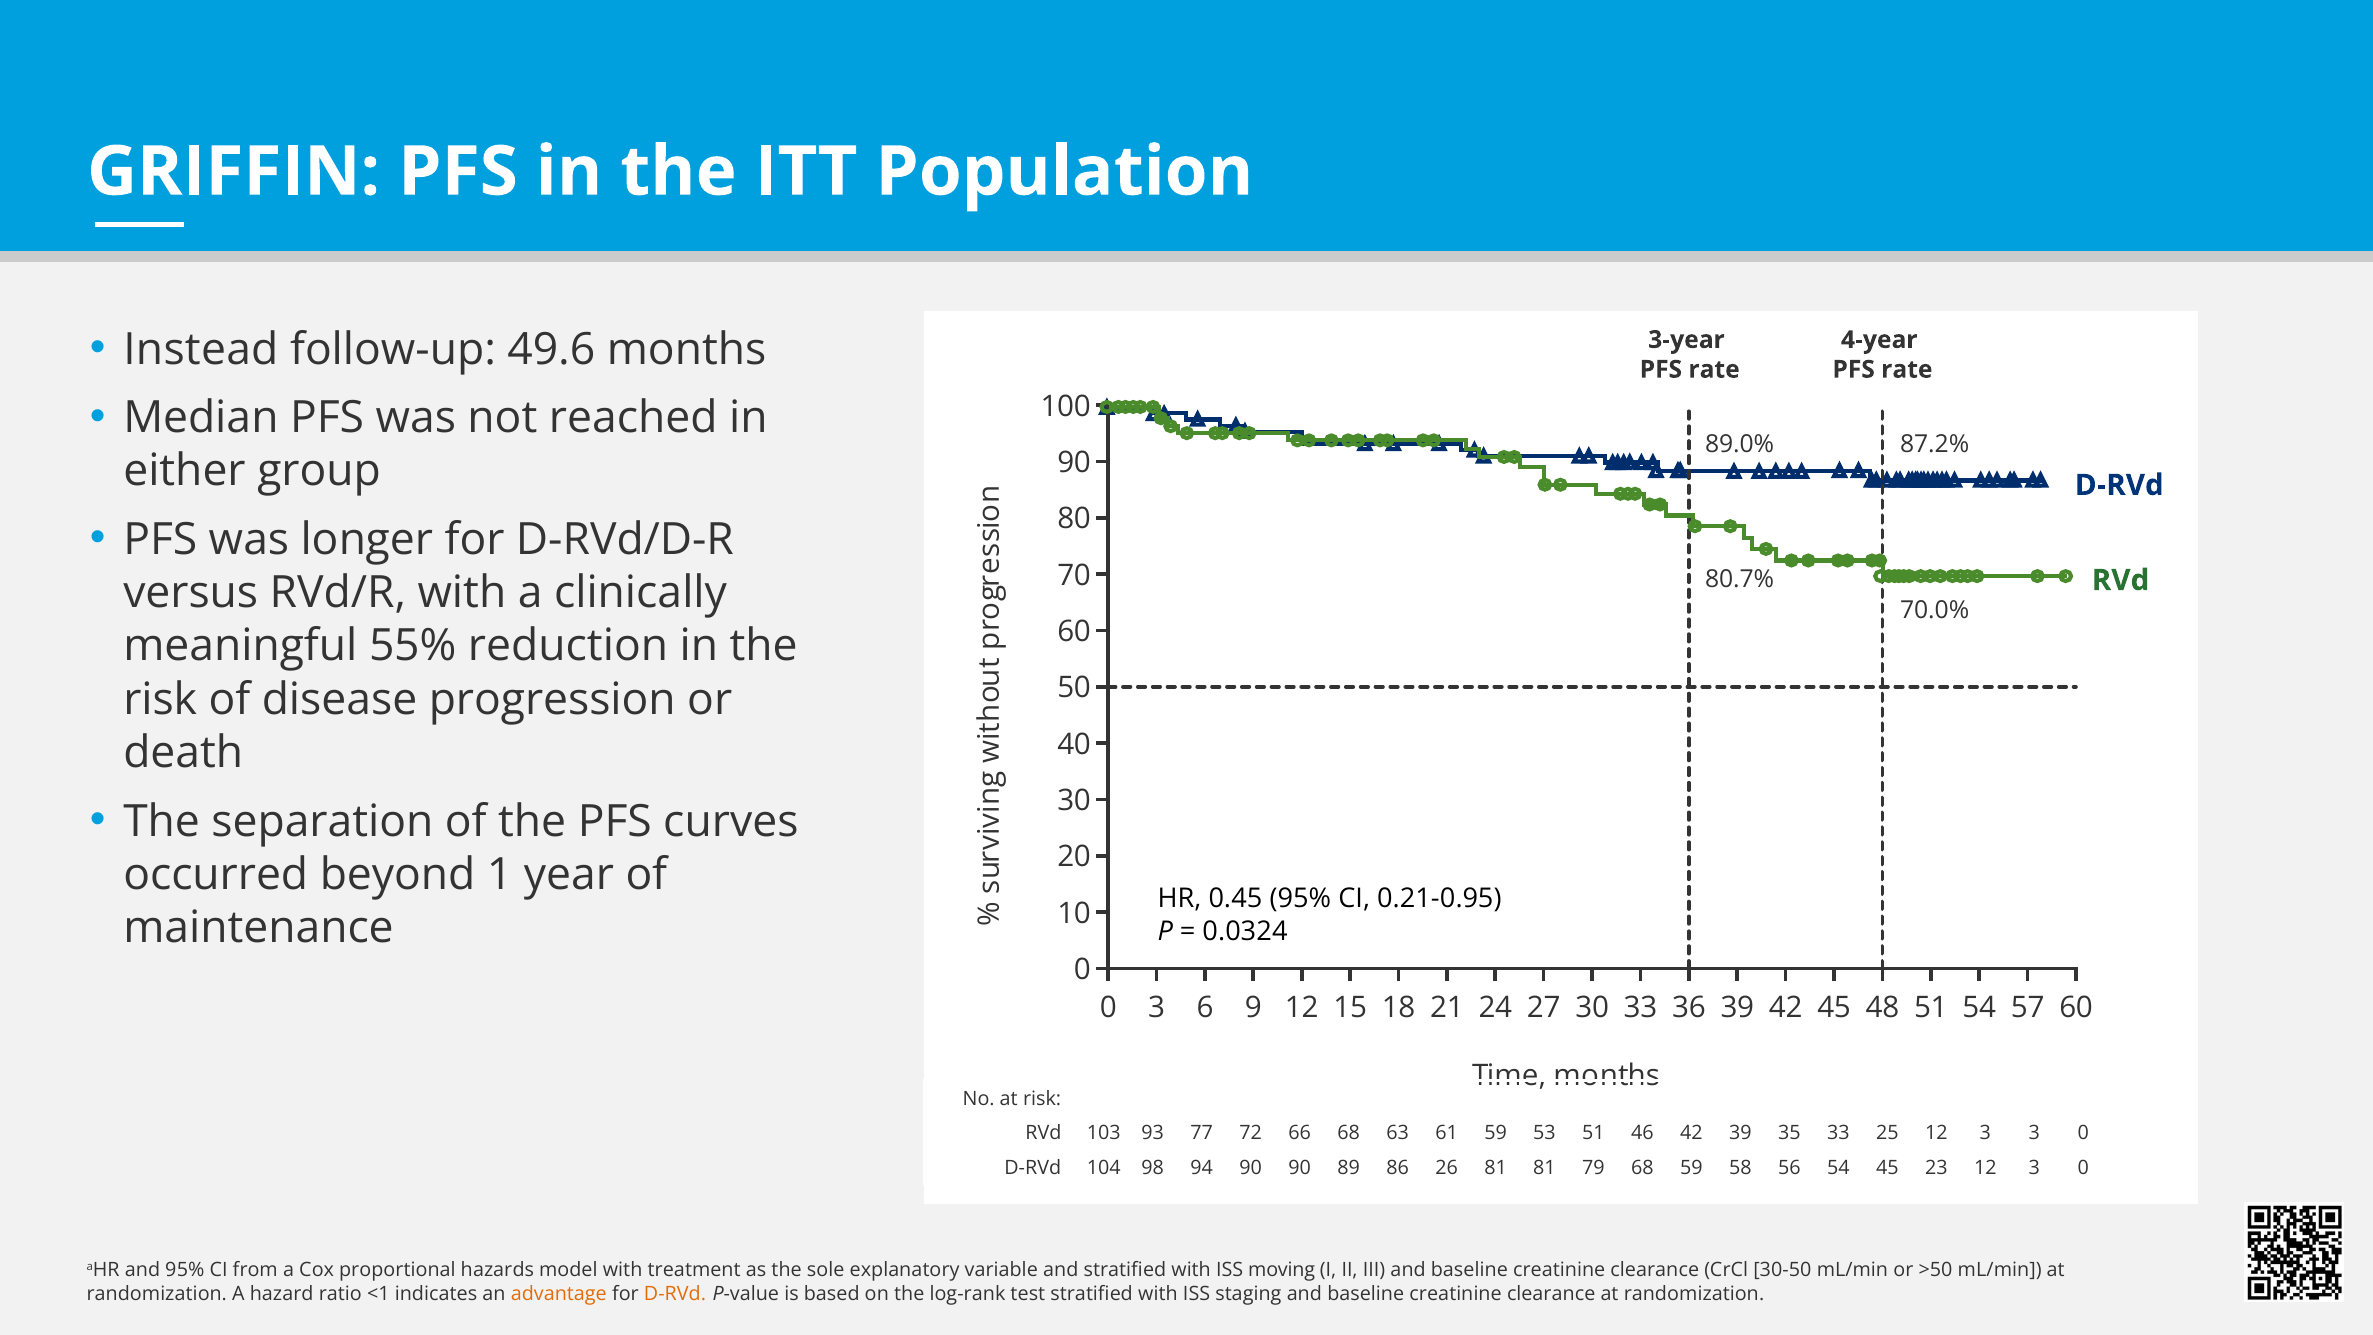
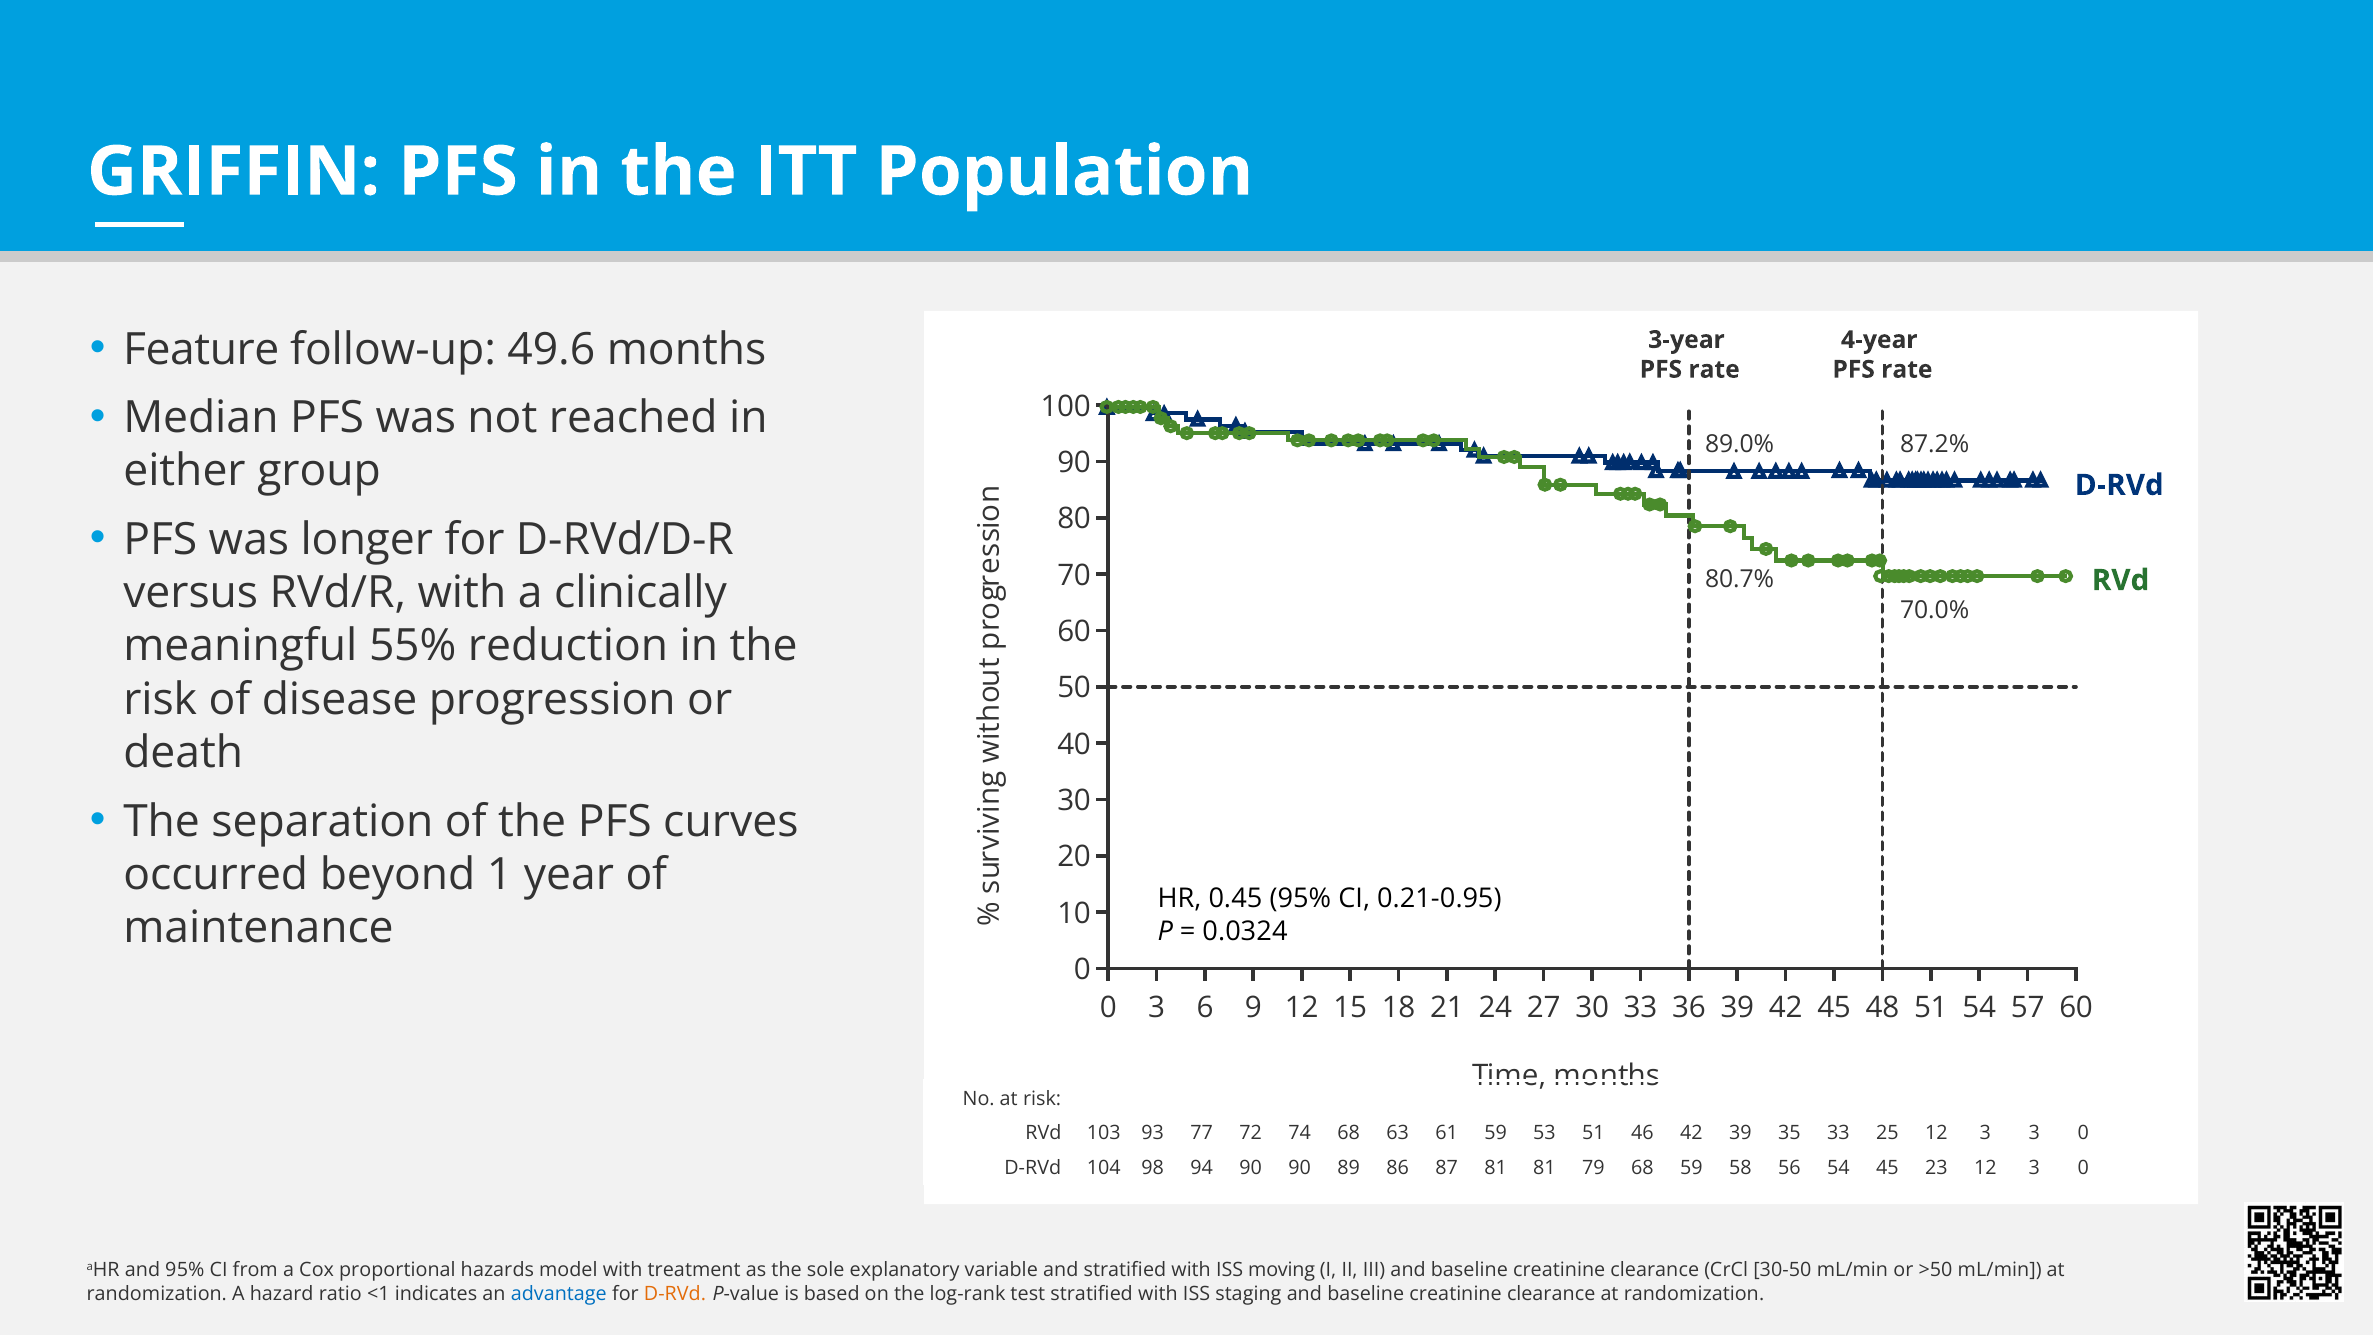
Instead: Instead -> Feature
66: 66 -> 74
26: 26 -> 87
advantage colour: orange -> blue
